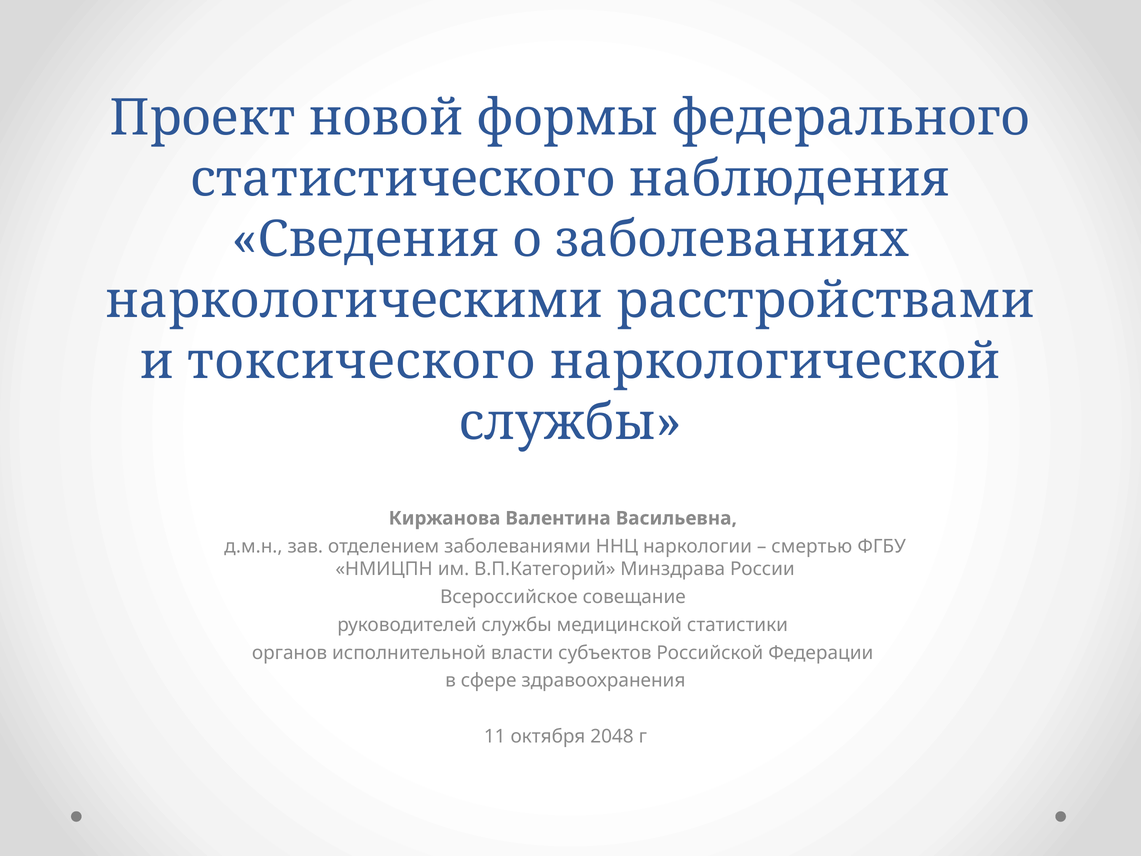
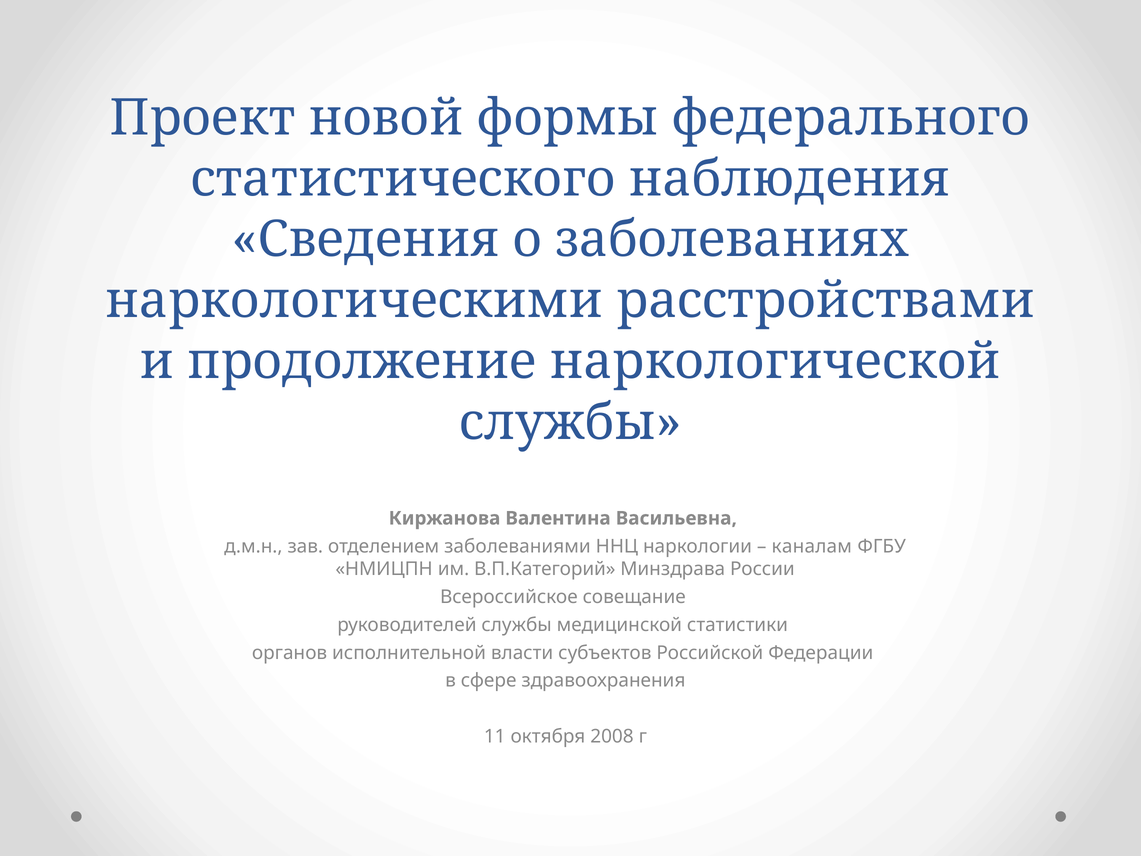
токсического: токсического -> продолжение
смертью: смертью -> каналам
2048: 2048 -> 2008
